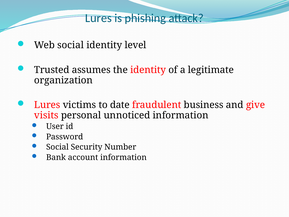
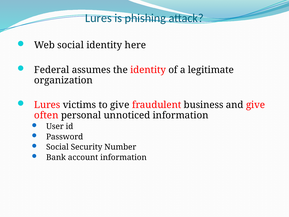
level: level -> here
Trusted: Trusted -> Federal
to date: date -> give
visits: visits -> often
